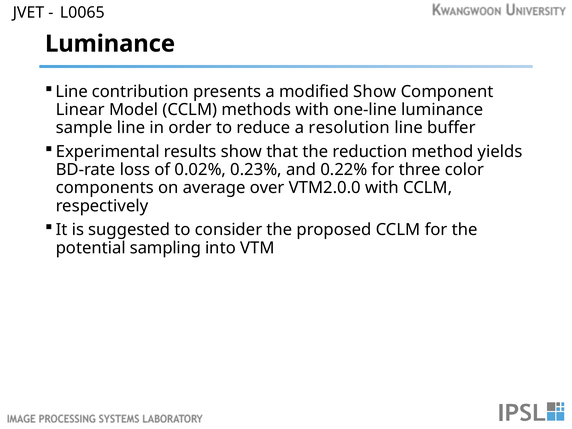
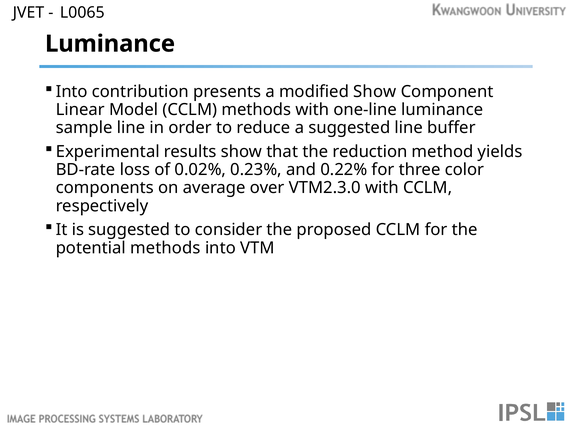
Line at (72, 92): Line -> Into
a resolution: resolution -> suggested
VTM2.0.0: VTM2.0.0 -> VTM2.3.0
potential sampling: sampling -> methods
